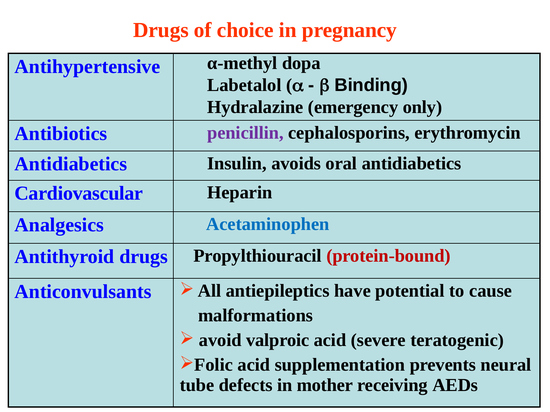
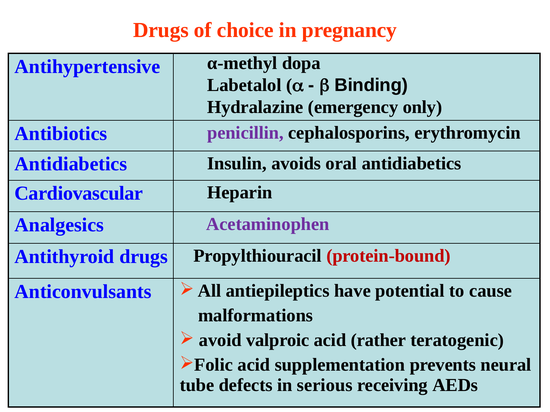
Acetaminophen colour: blue -> purple
severe: severe -> rather
mother: mother -> serious
